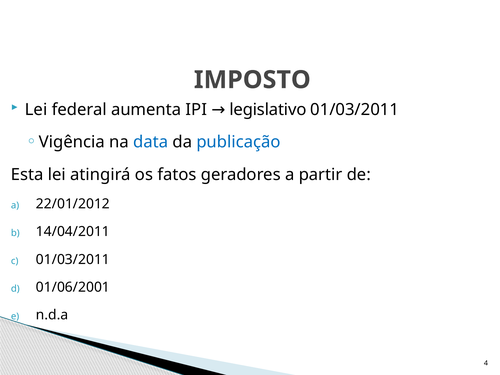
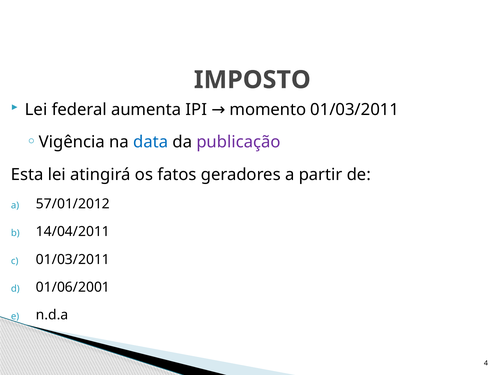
legislativo: legislativo -> momento
publicação colour: blue -> purple
22/01/2012: 22/01/2012 -> 57/01/2012
